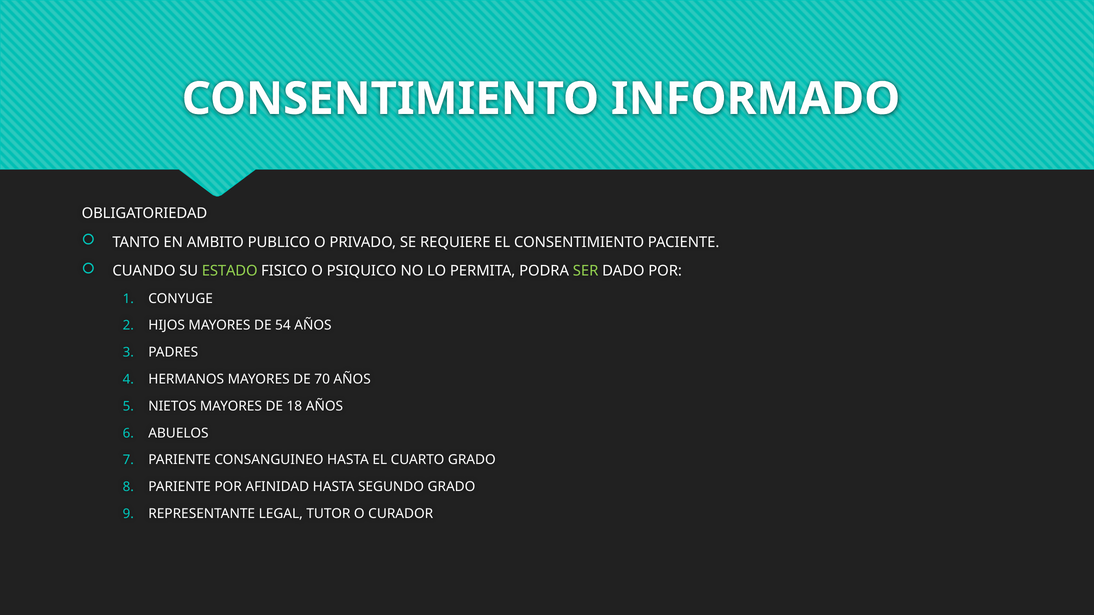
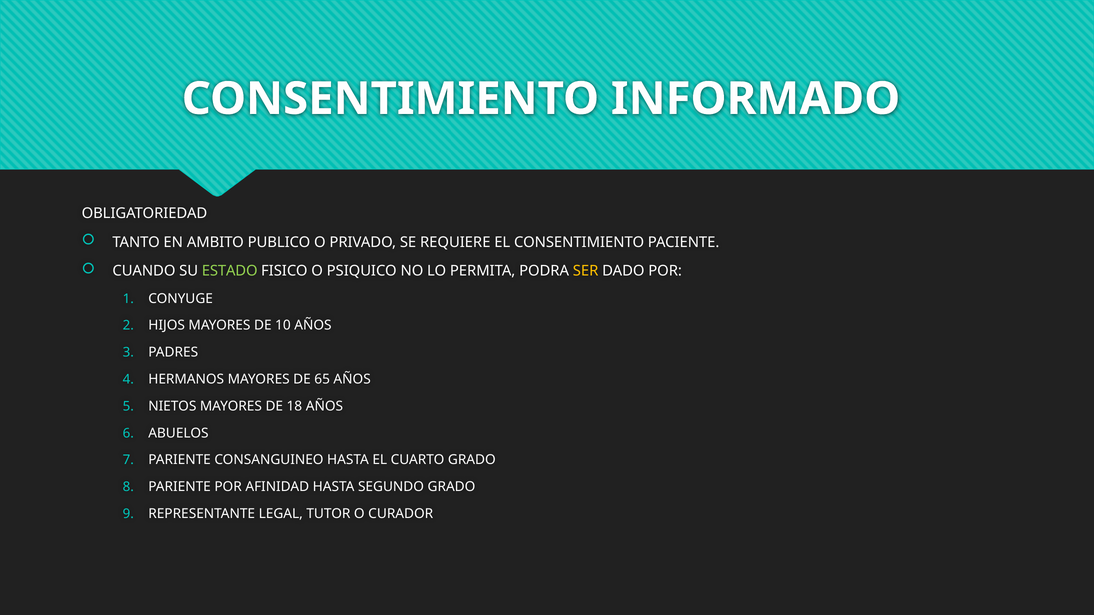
SER colour: light green -> yellow
54: 54 -> 10
70: 70 -> 65
